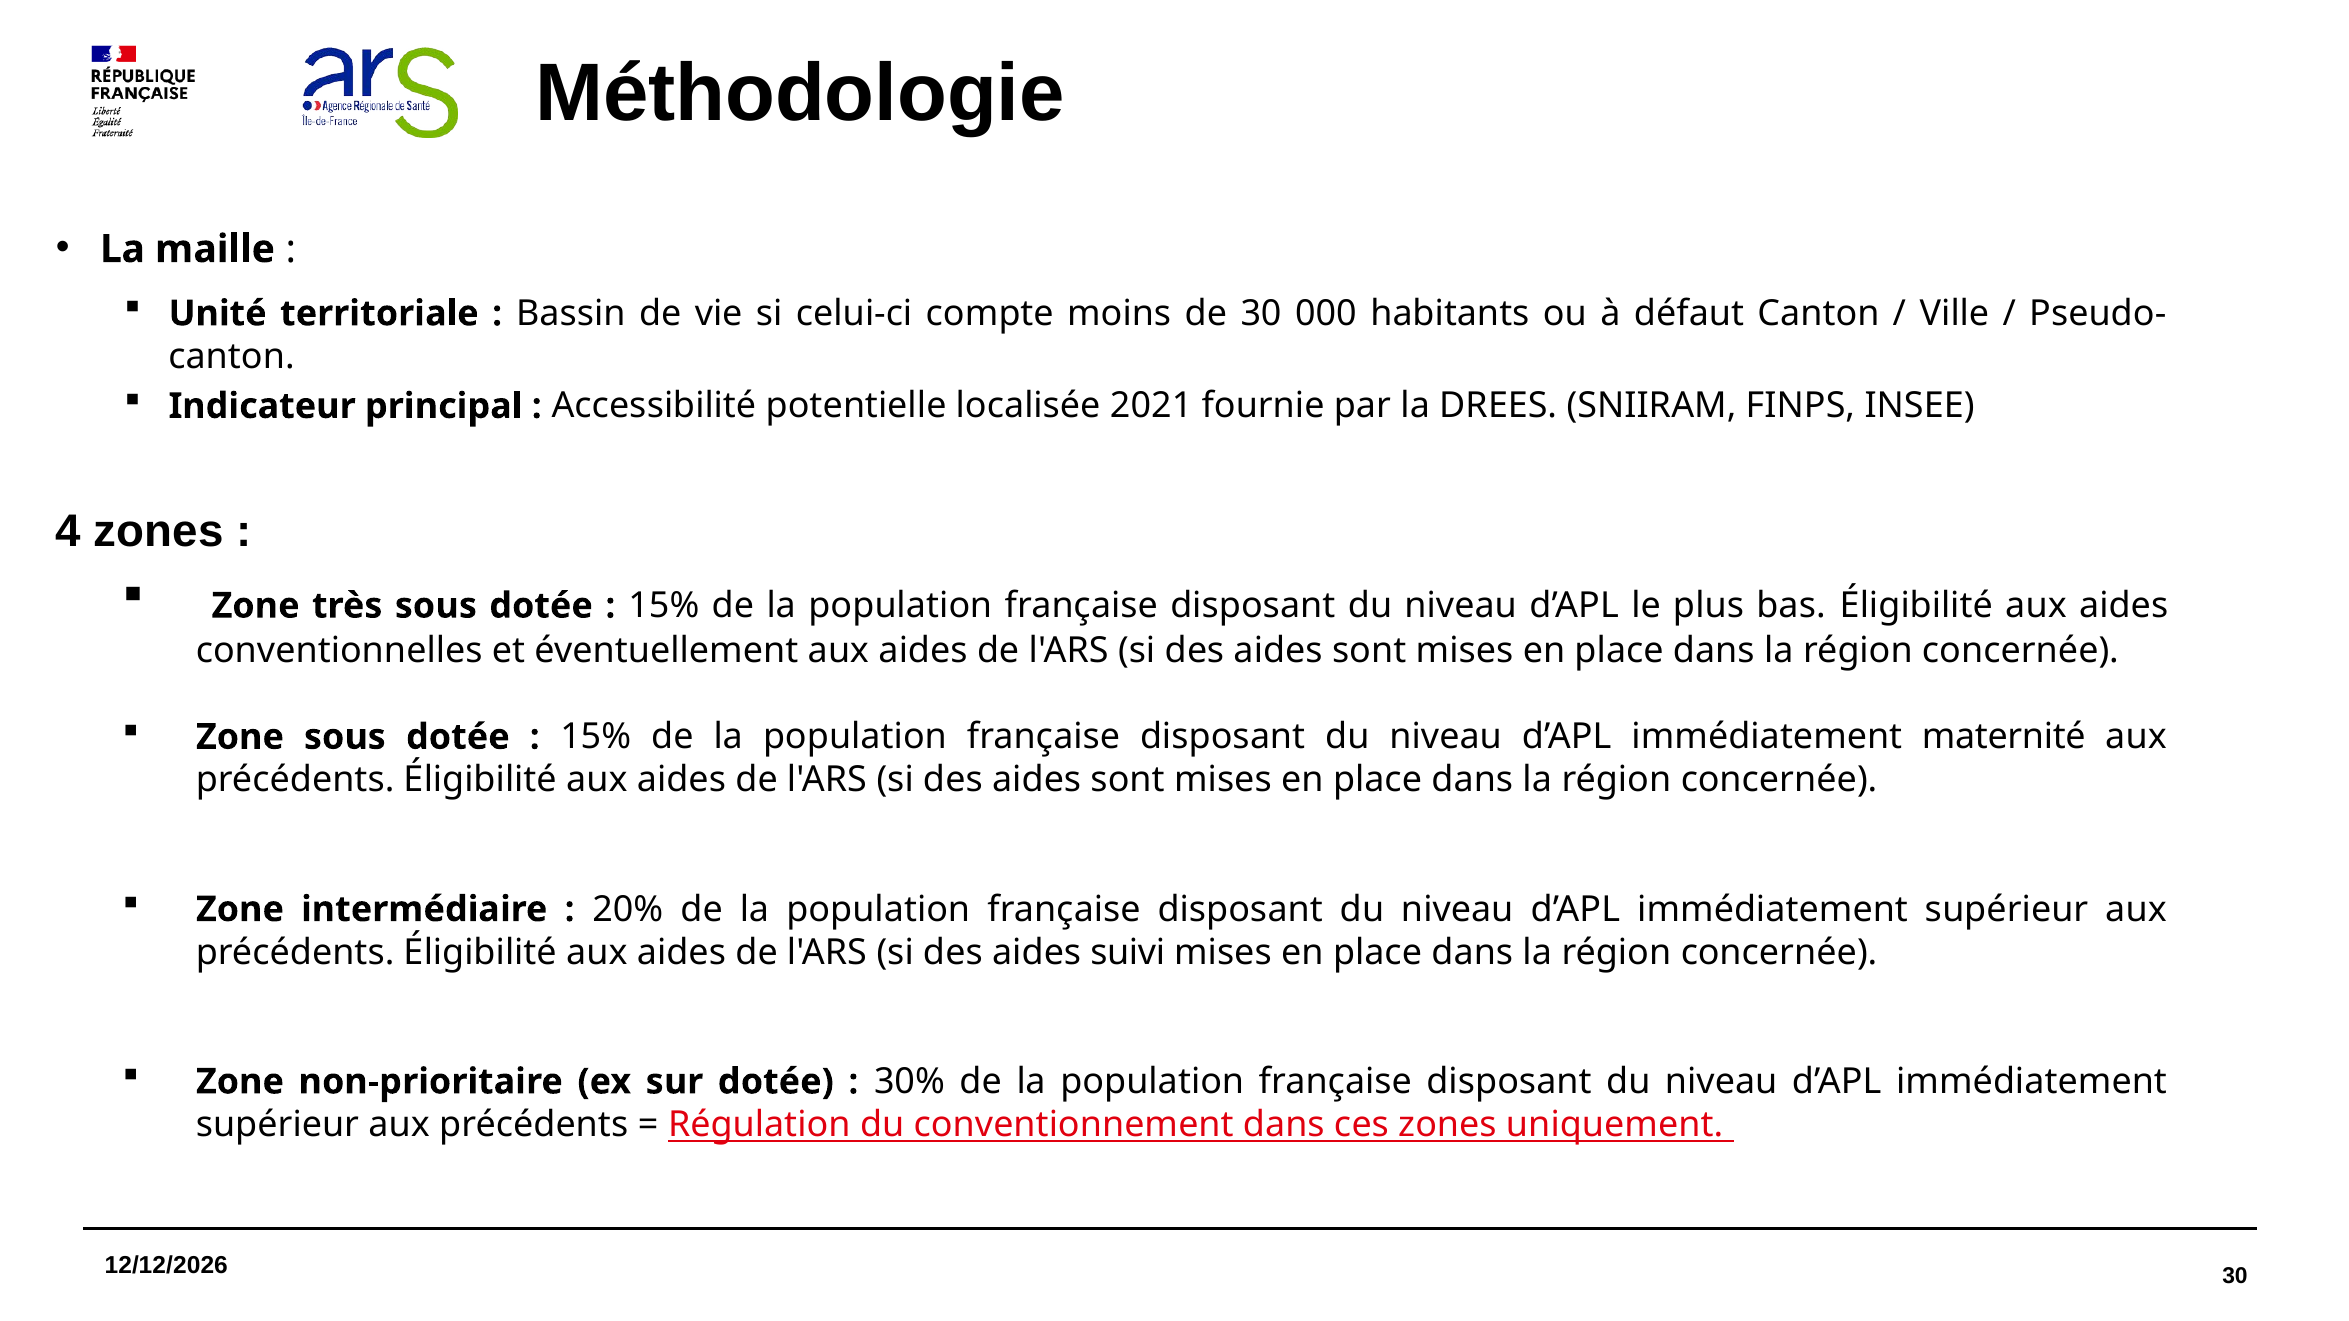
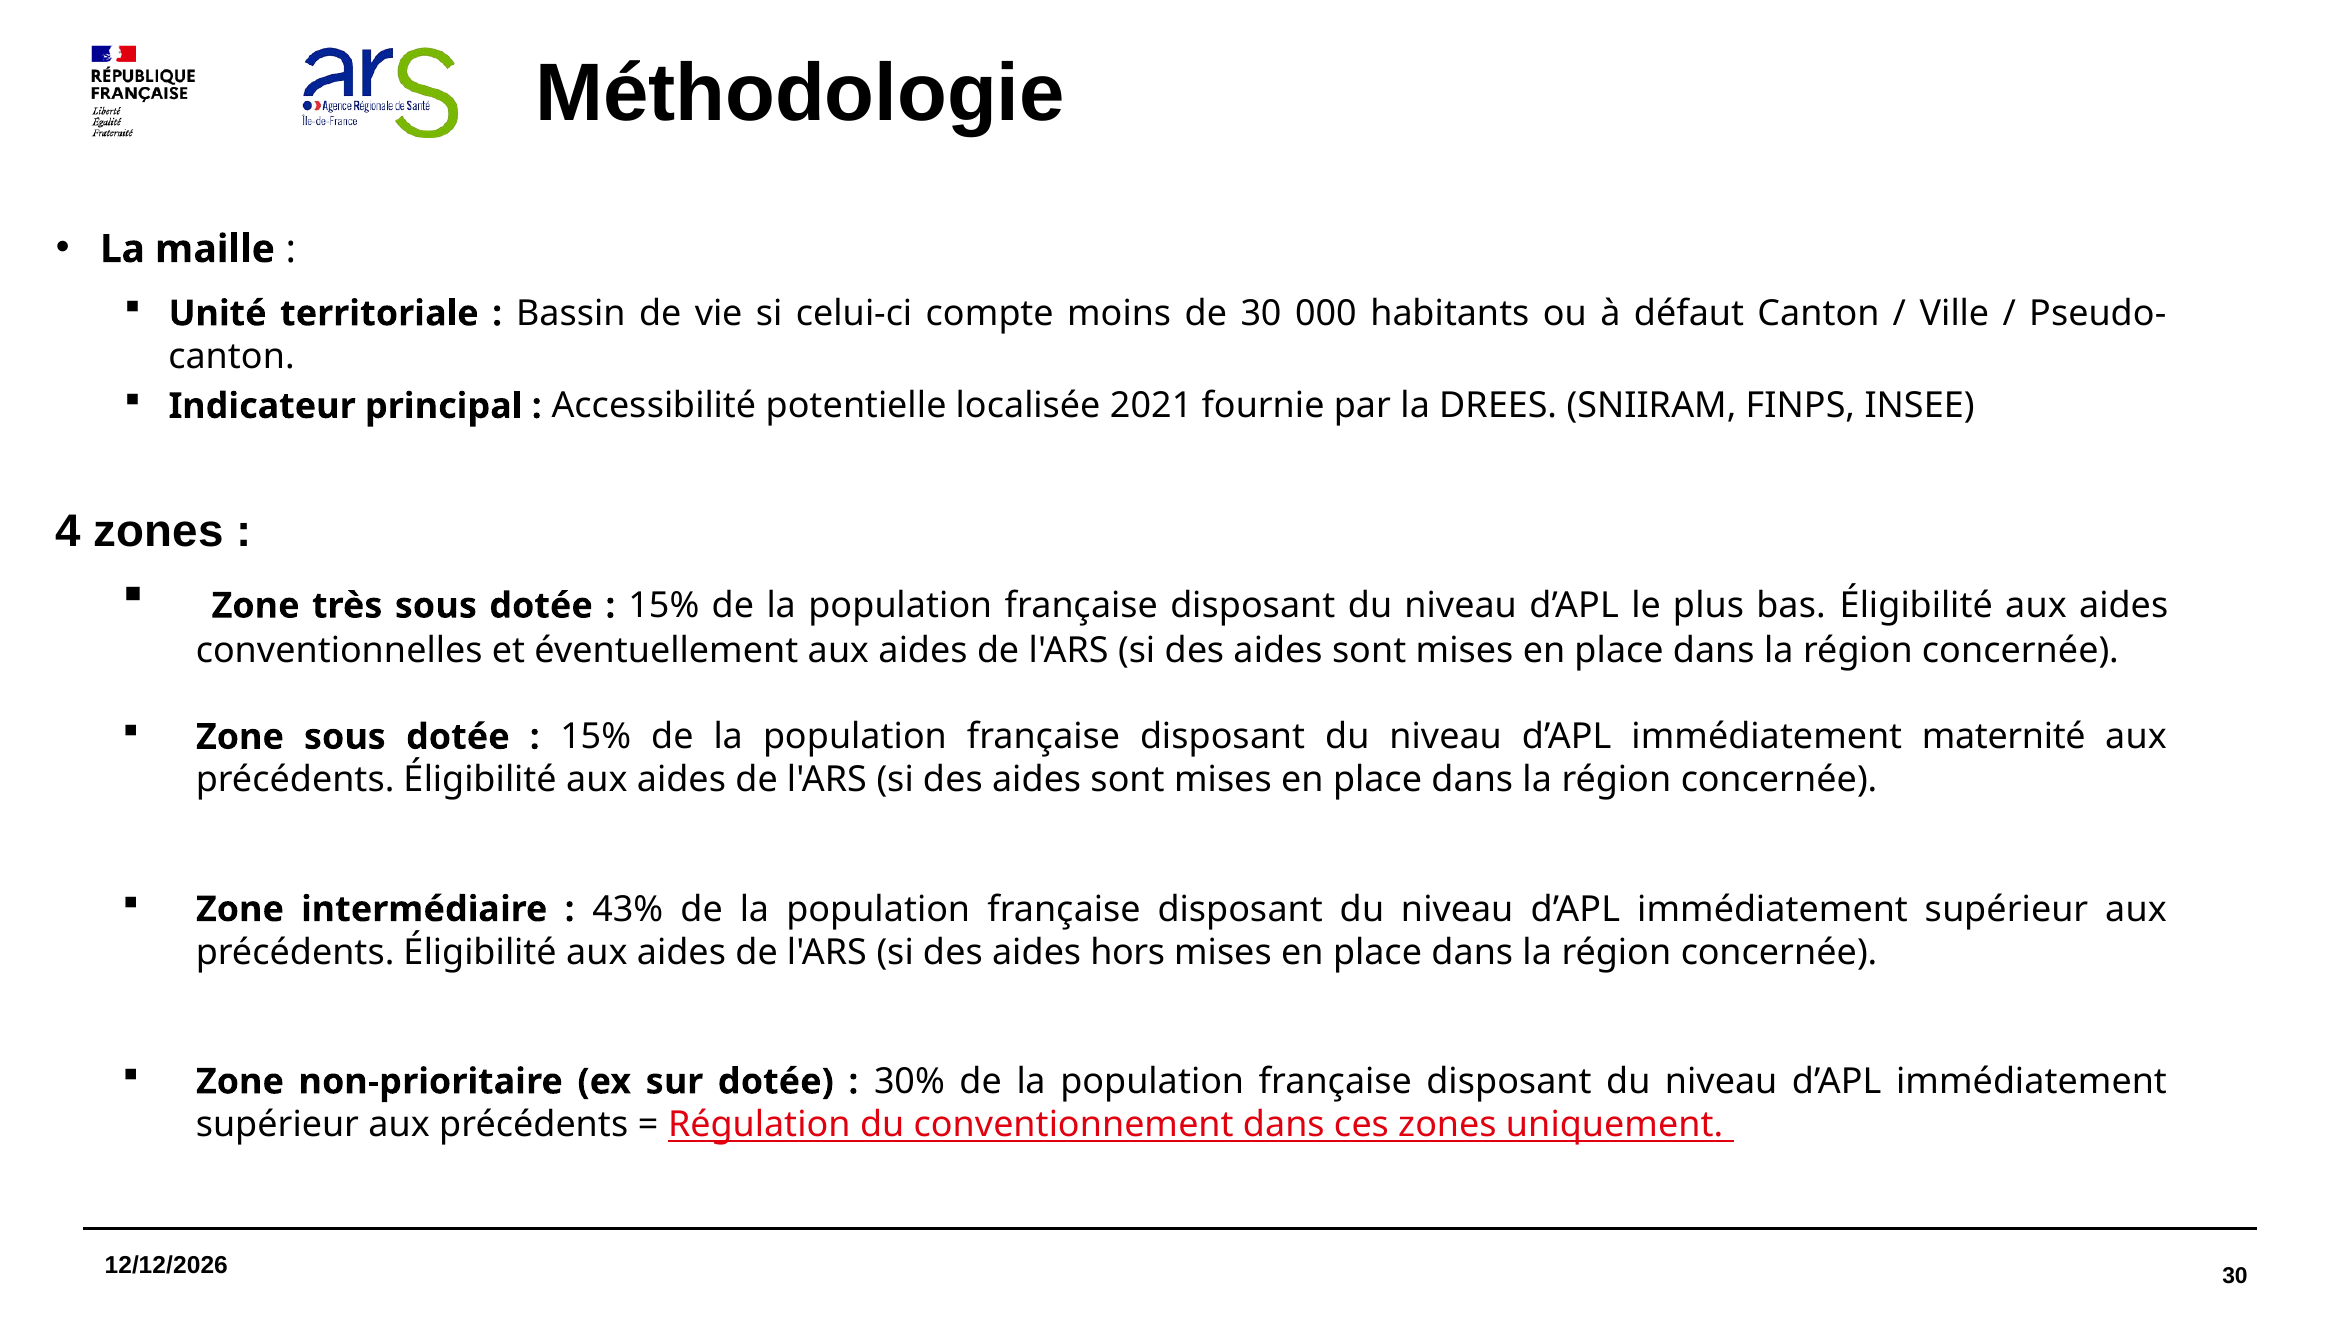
20%: 20% -> 43%
suivi: suivi -> hors
